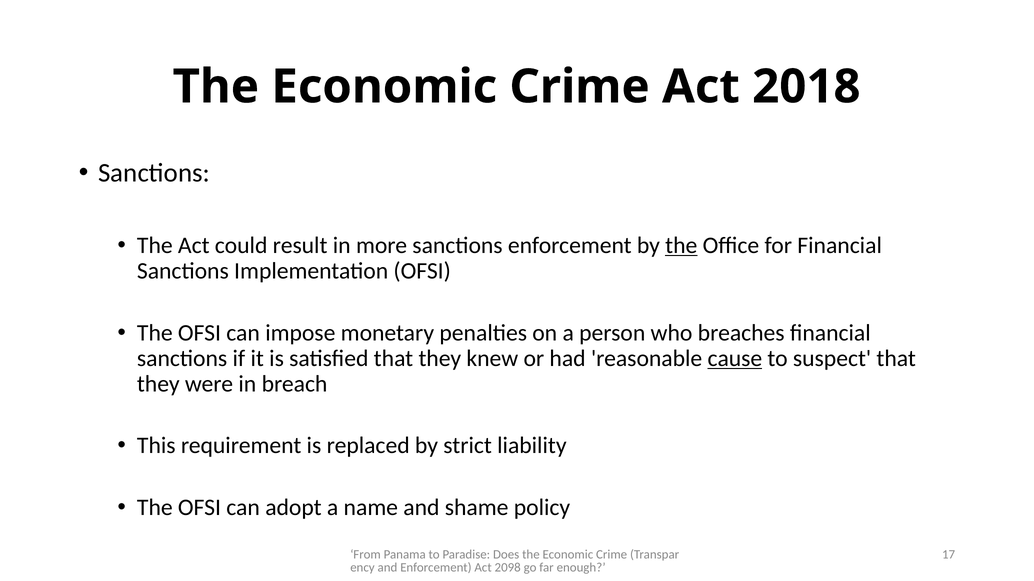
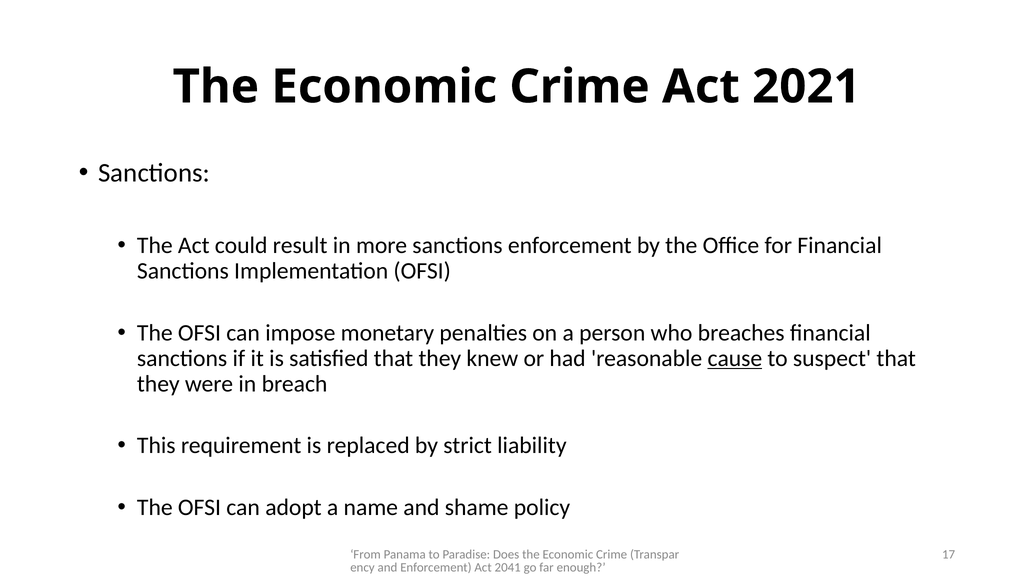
2018: 2018 -> 2021
the at (681, 246) underline: present -> none
2098: 2098 -> 2041
